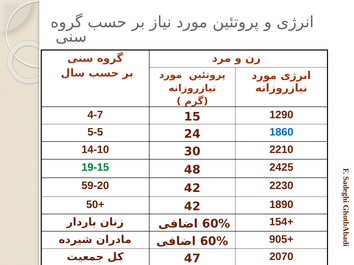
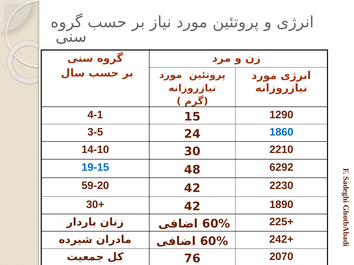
4-7: 4-7 -> 4-1
5-5: 5-5 -> 3-5
19-15 colour: green -> blue
2425: 2425 -> 6292
50+: 50+ -> 30+
154+: 154+ -> 225+
905+: 905+ -> 242+
47: 47 -> 76
